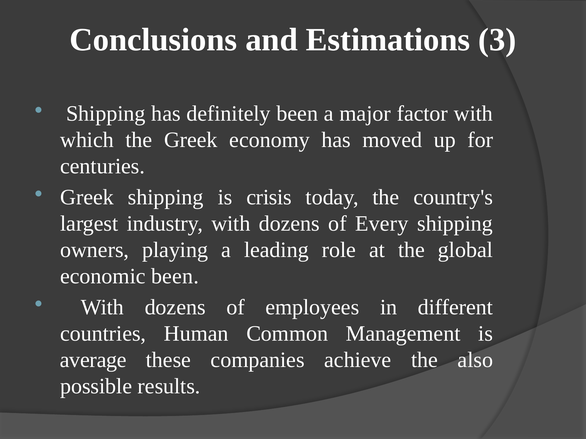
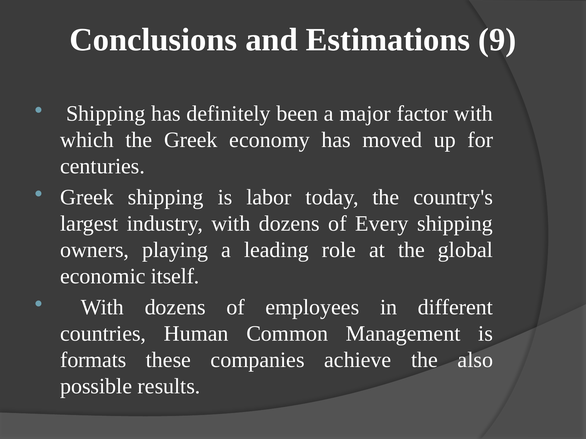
3: 3 -> 9
crisis: crisis -> labor
economic been: been -> itself
average: average -> formats
